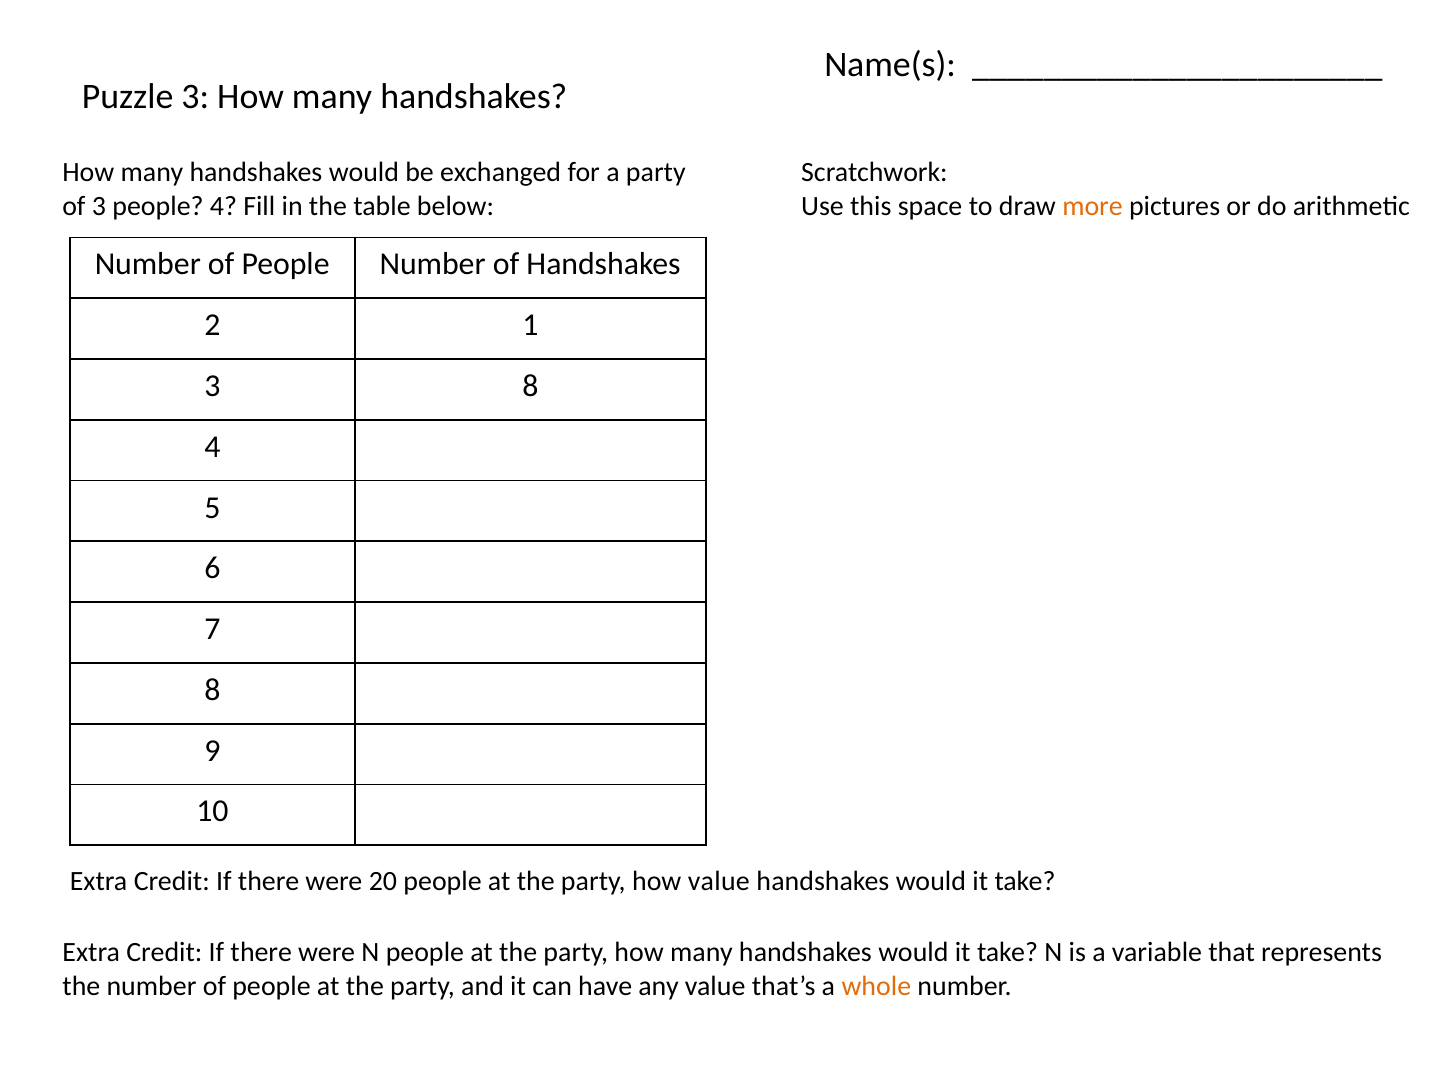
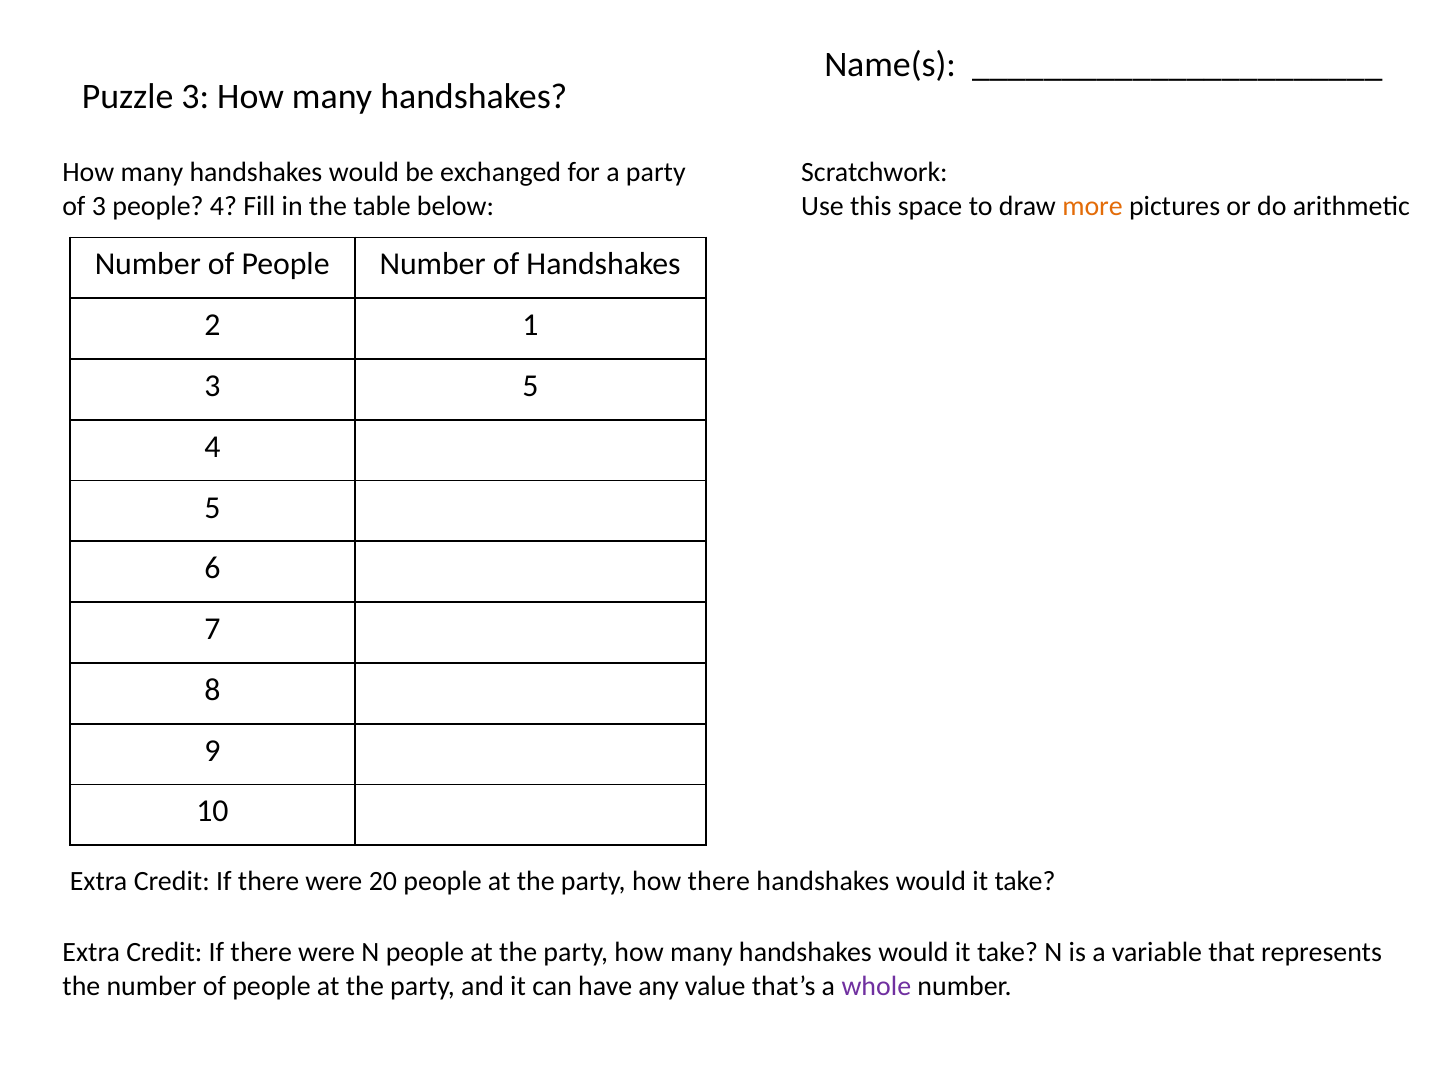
3 8: 8 -> 5
how value: value -> there
whole colour: orange -> purple
